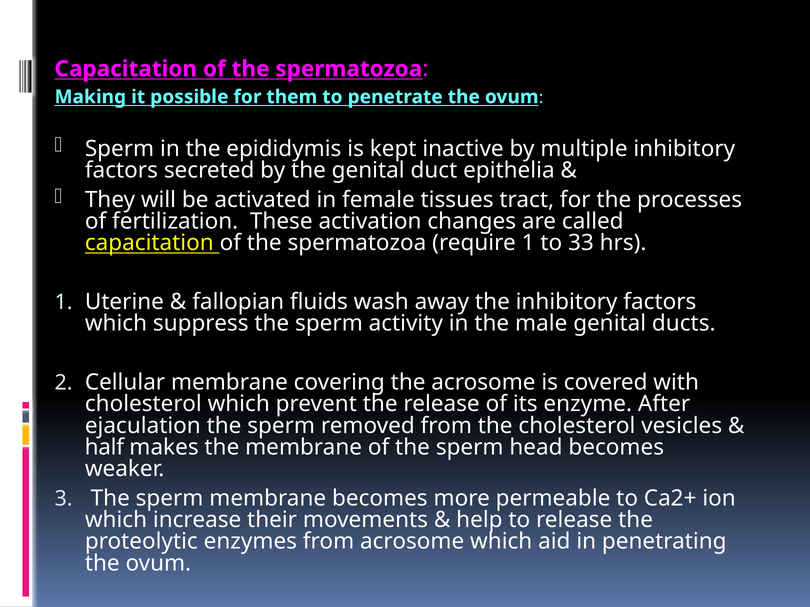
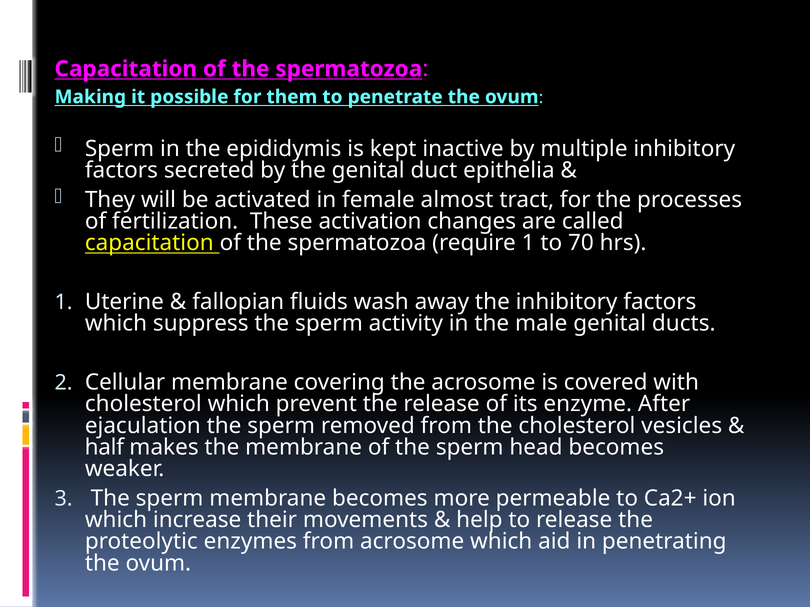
tissues: tissues -> almost
33: 33 -> 70
